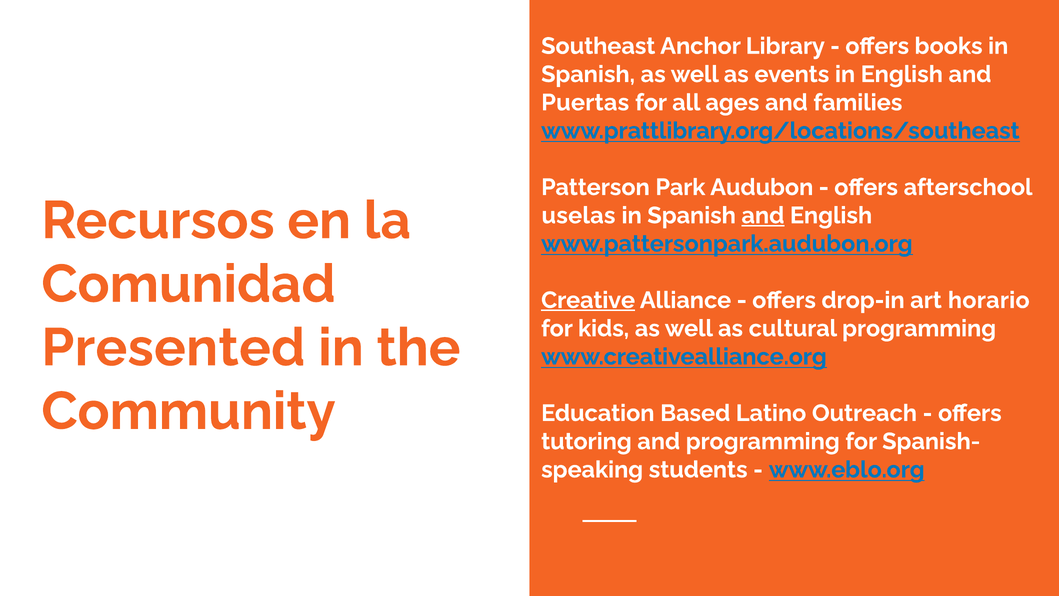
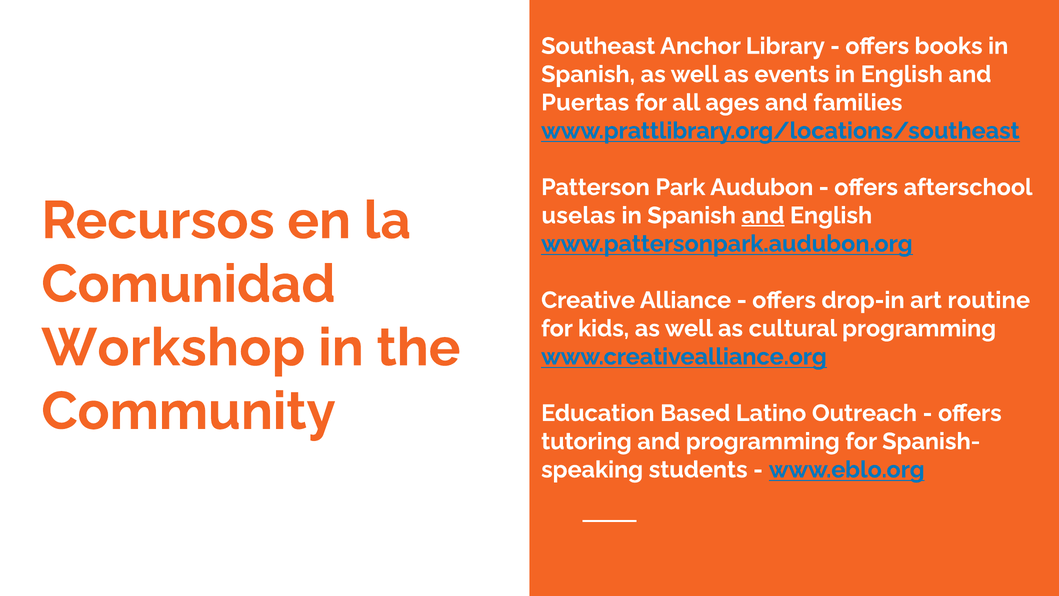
Creative underline: present -> none
horario: horario -> routine
Presented: Presented -> Workshop
